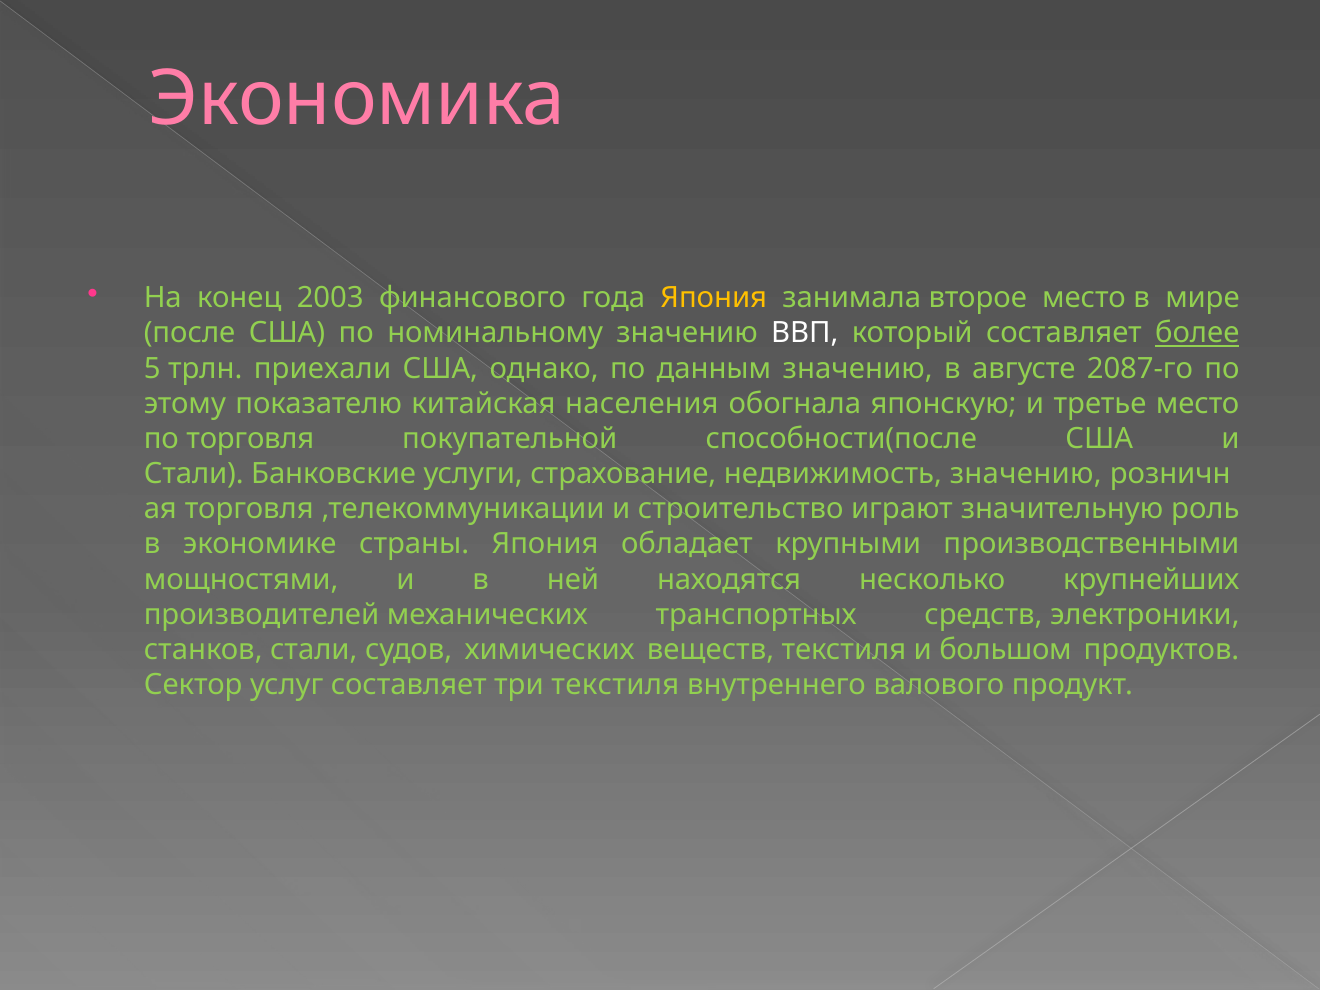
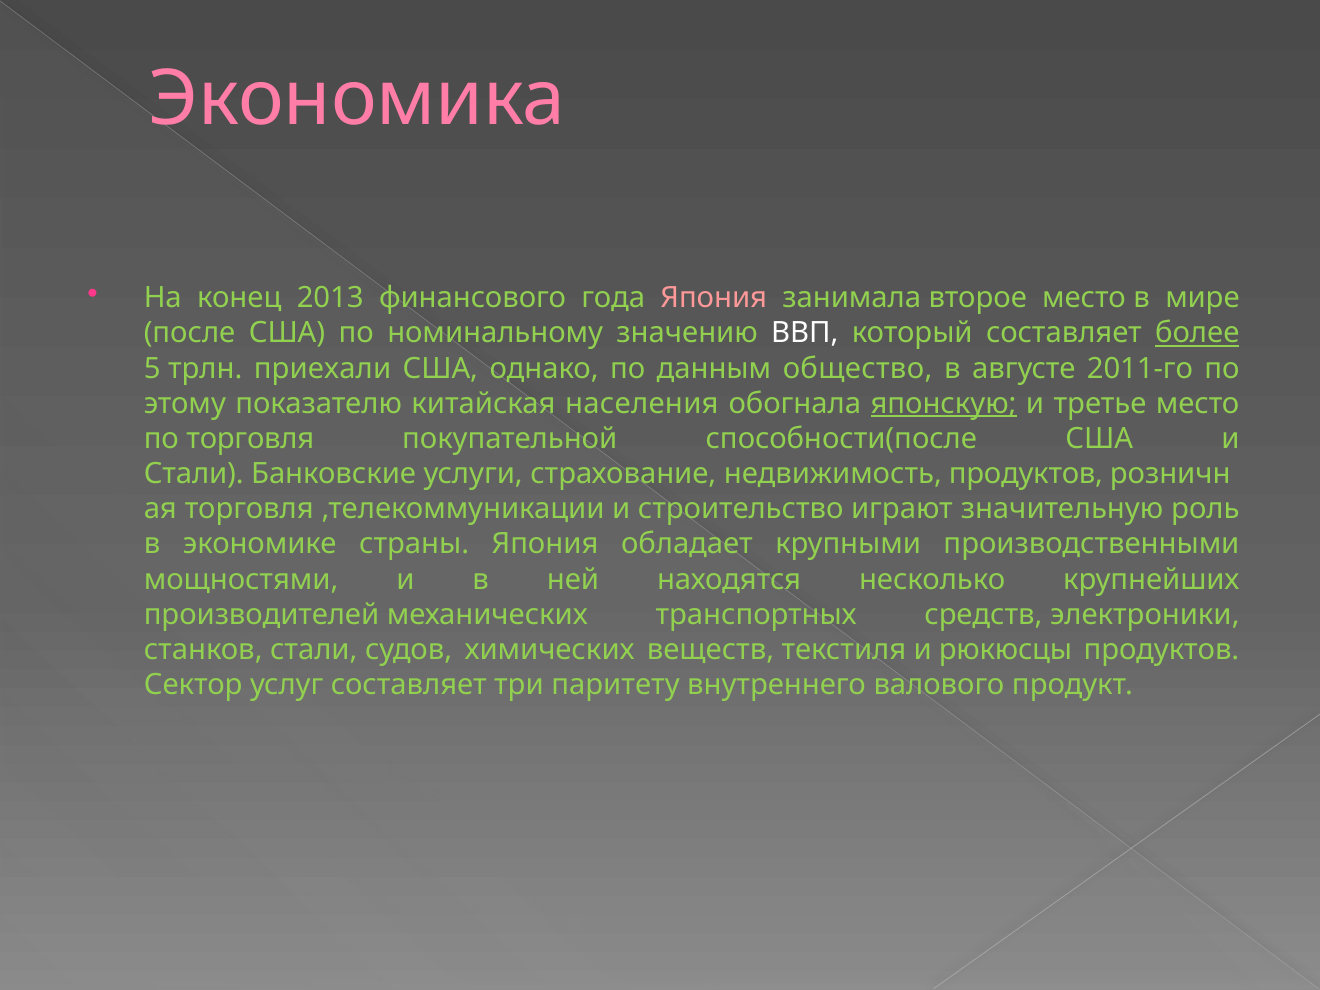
2003: 2003 -> 2013
Япония at (714, 298) colour: yellow -> pink
данным значению: значению -> общество
2087-го: 2087-го -> 2011-го
японскую underline: none -> present
недвижимость значению: значению -> продуктов
большом: большом -> рюкюсцы
три текстиля: текстиля -> паритету
